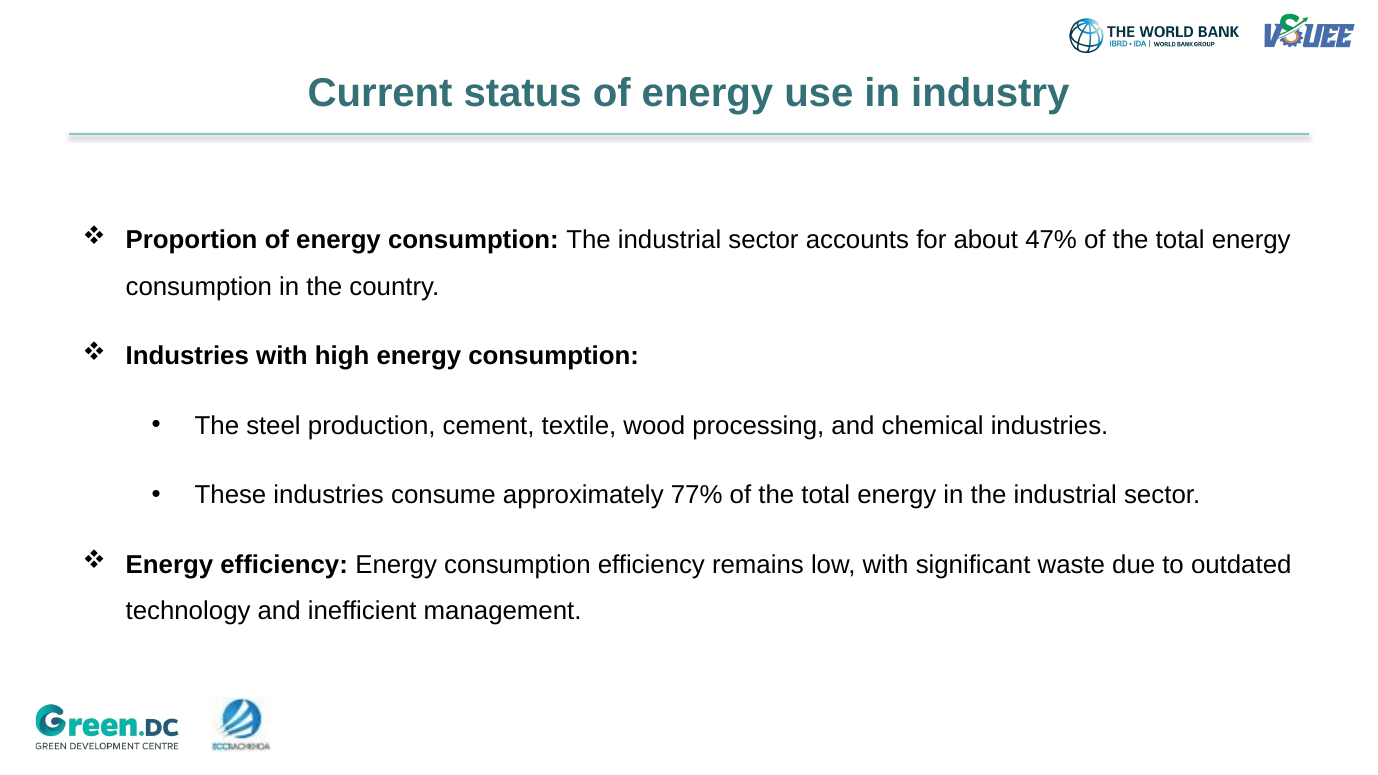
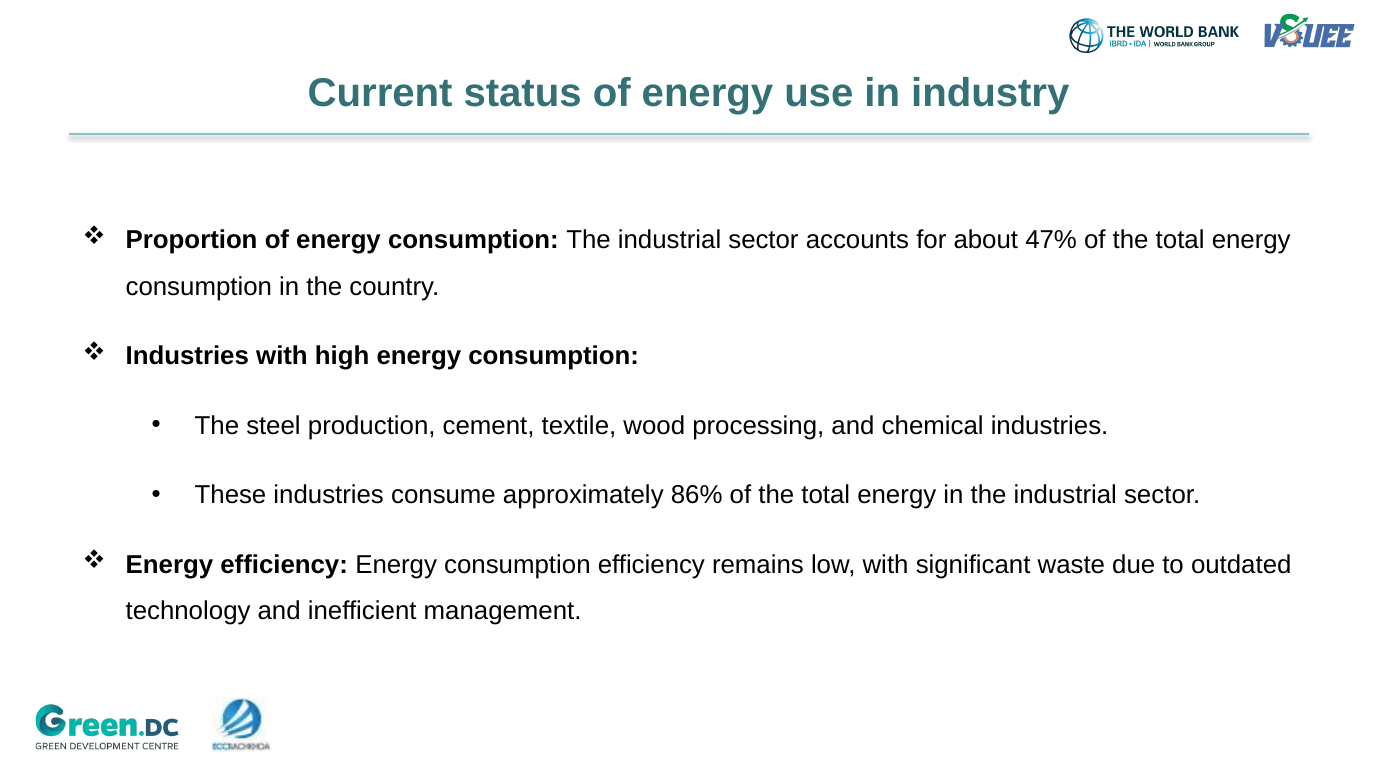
77%: 77% -> 86%
